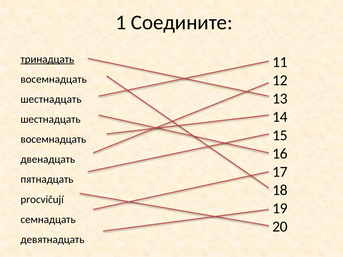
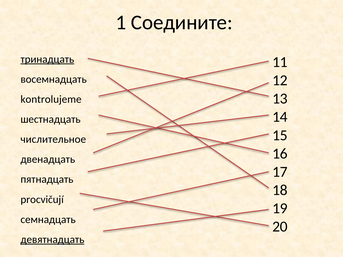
шестнадцать at (51, 99): шестнадцать -> kontrolujeme
восемнадцать at (53, 139): восемнадцать -> числительное
девятнадцать underline: none -> present
